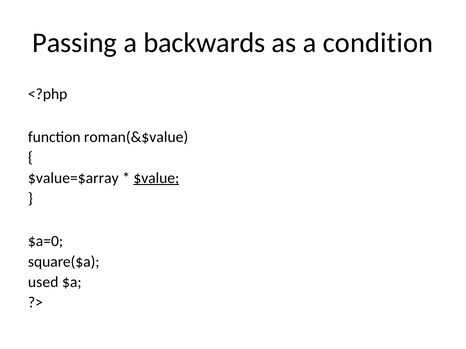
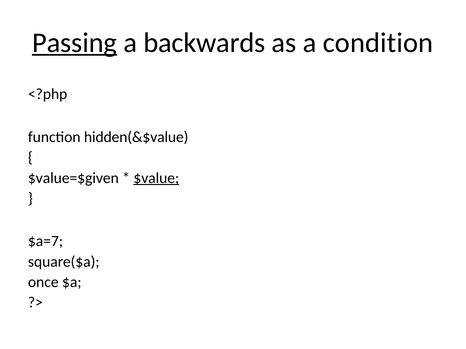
Passing underline: none -> present
roman(&$value: roman(&$value -> hidden(&$value
$value=$array: $value=$array -> $value=$given
$a=0: $a=0 -> $a=7
used: used -> once
